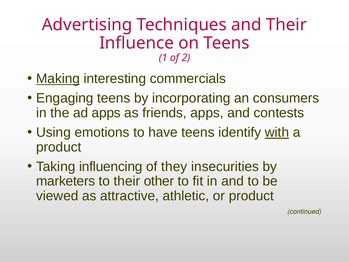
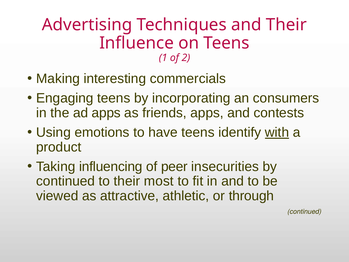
Making underline: present -> none
they: they -> peer
marketers at (66, 181): marketers -> continued
other: other -> most
or product: product -> through
